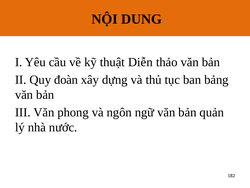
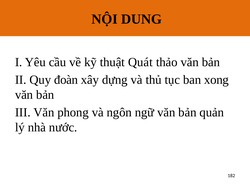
Diễn: Diễn -> Quát
bảng: bảng -> xong
